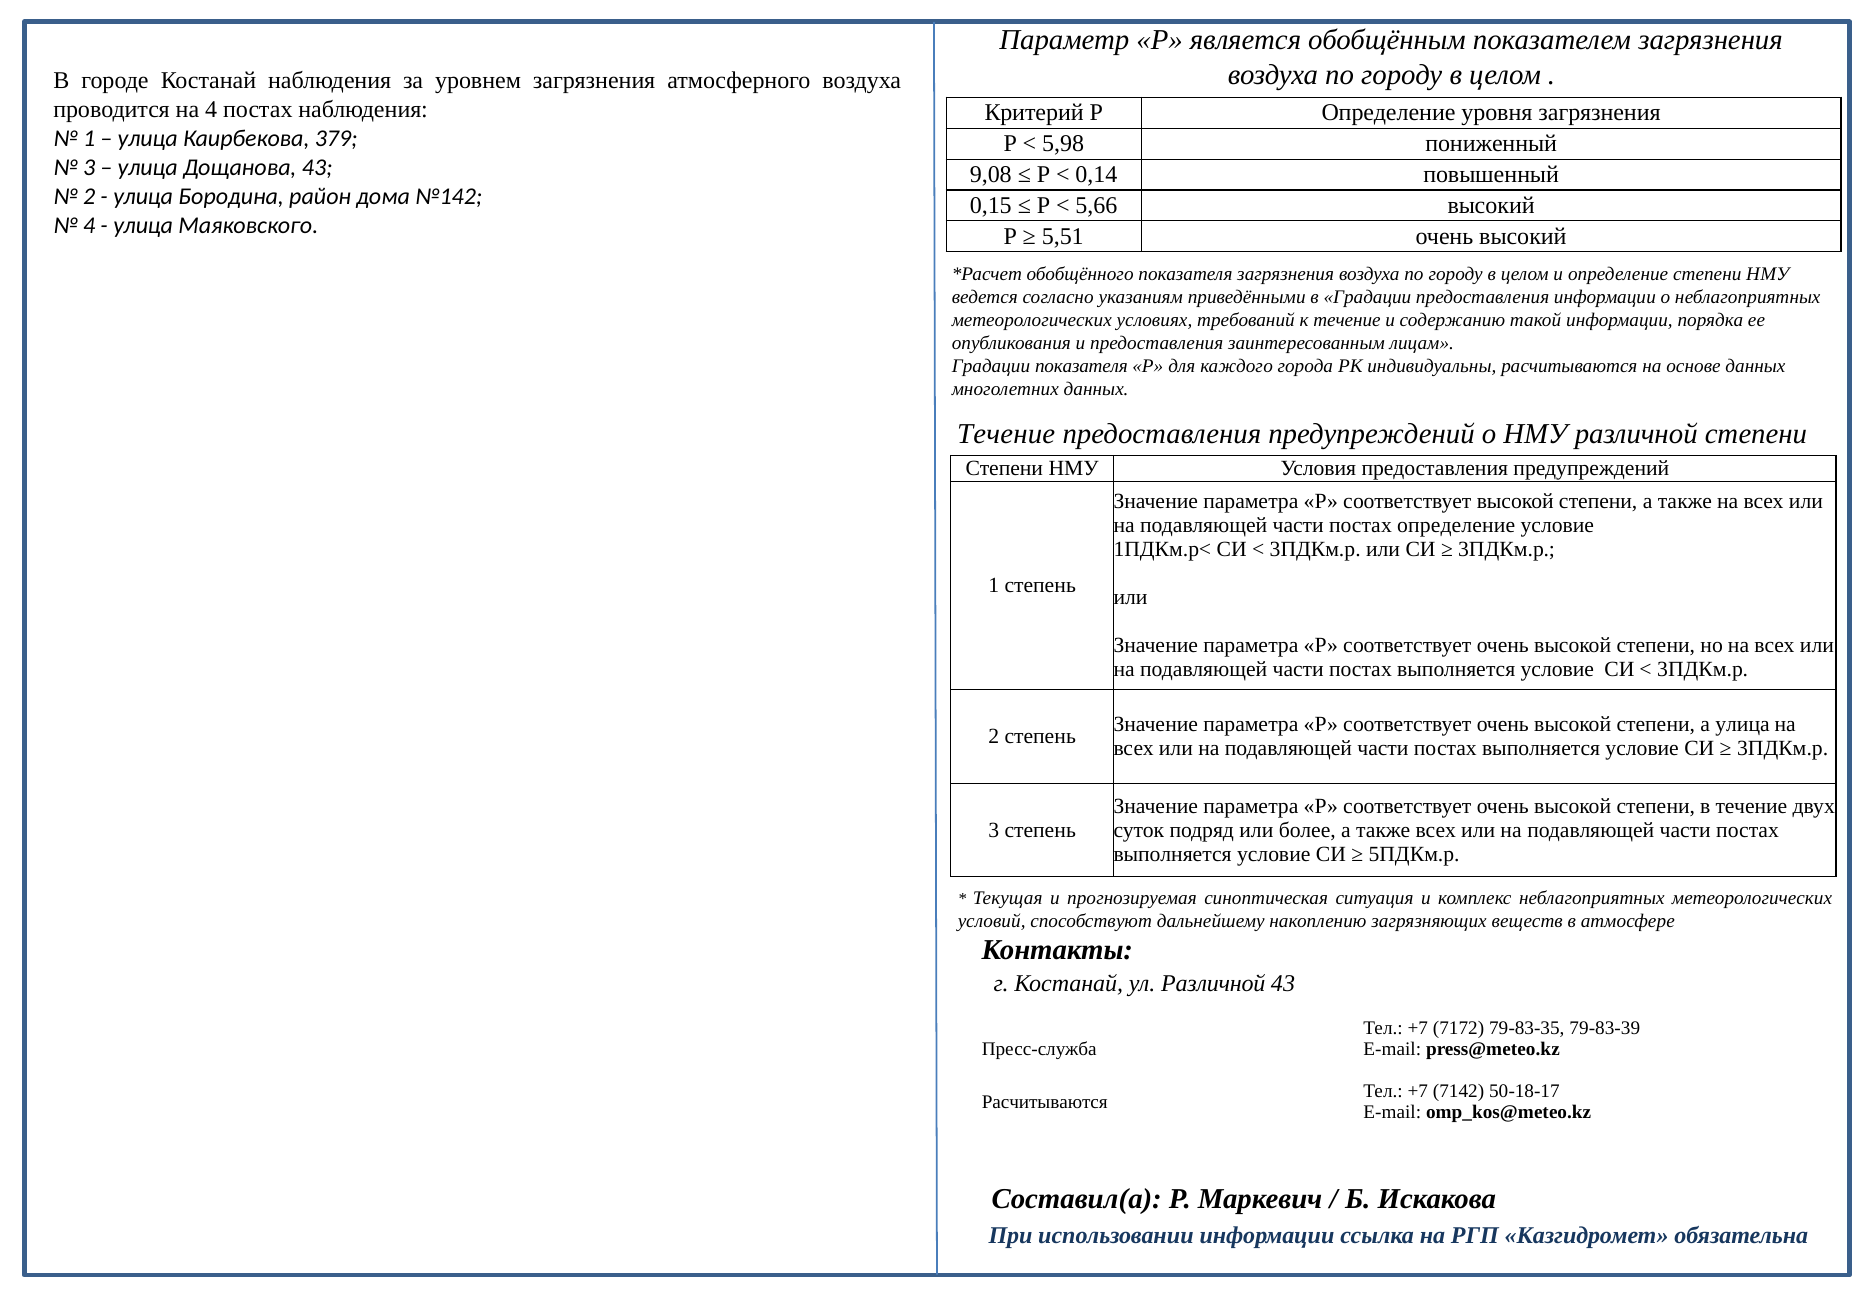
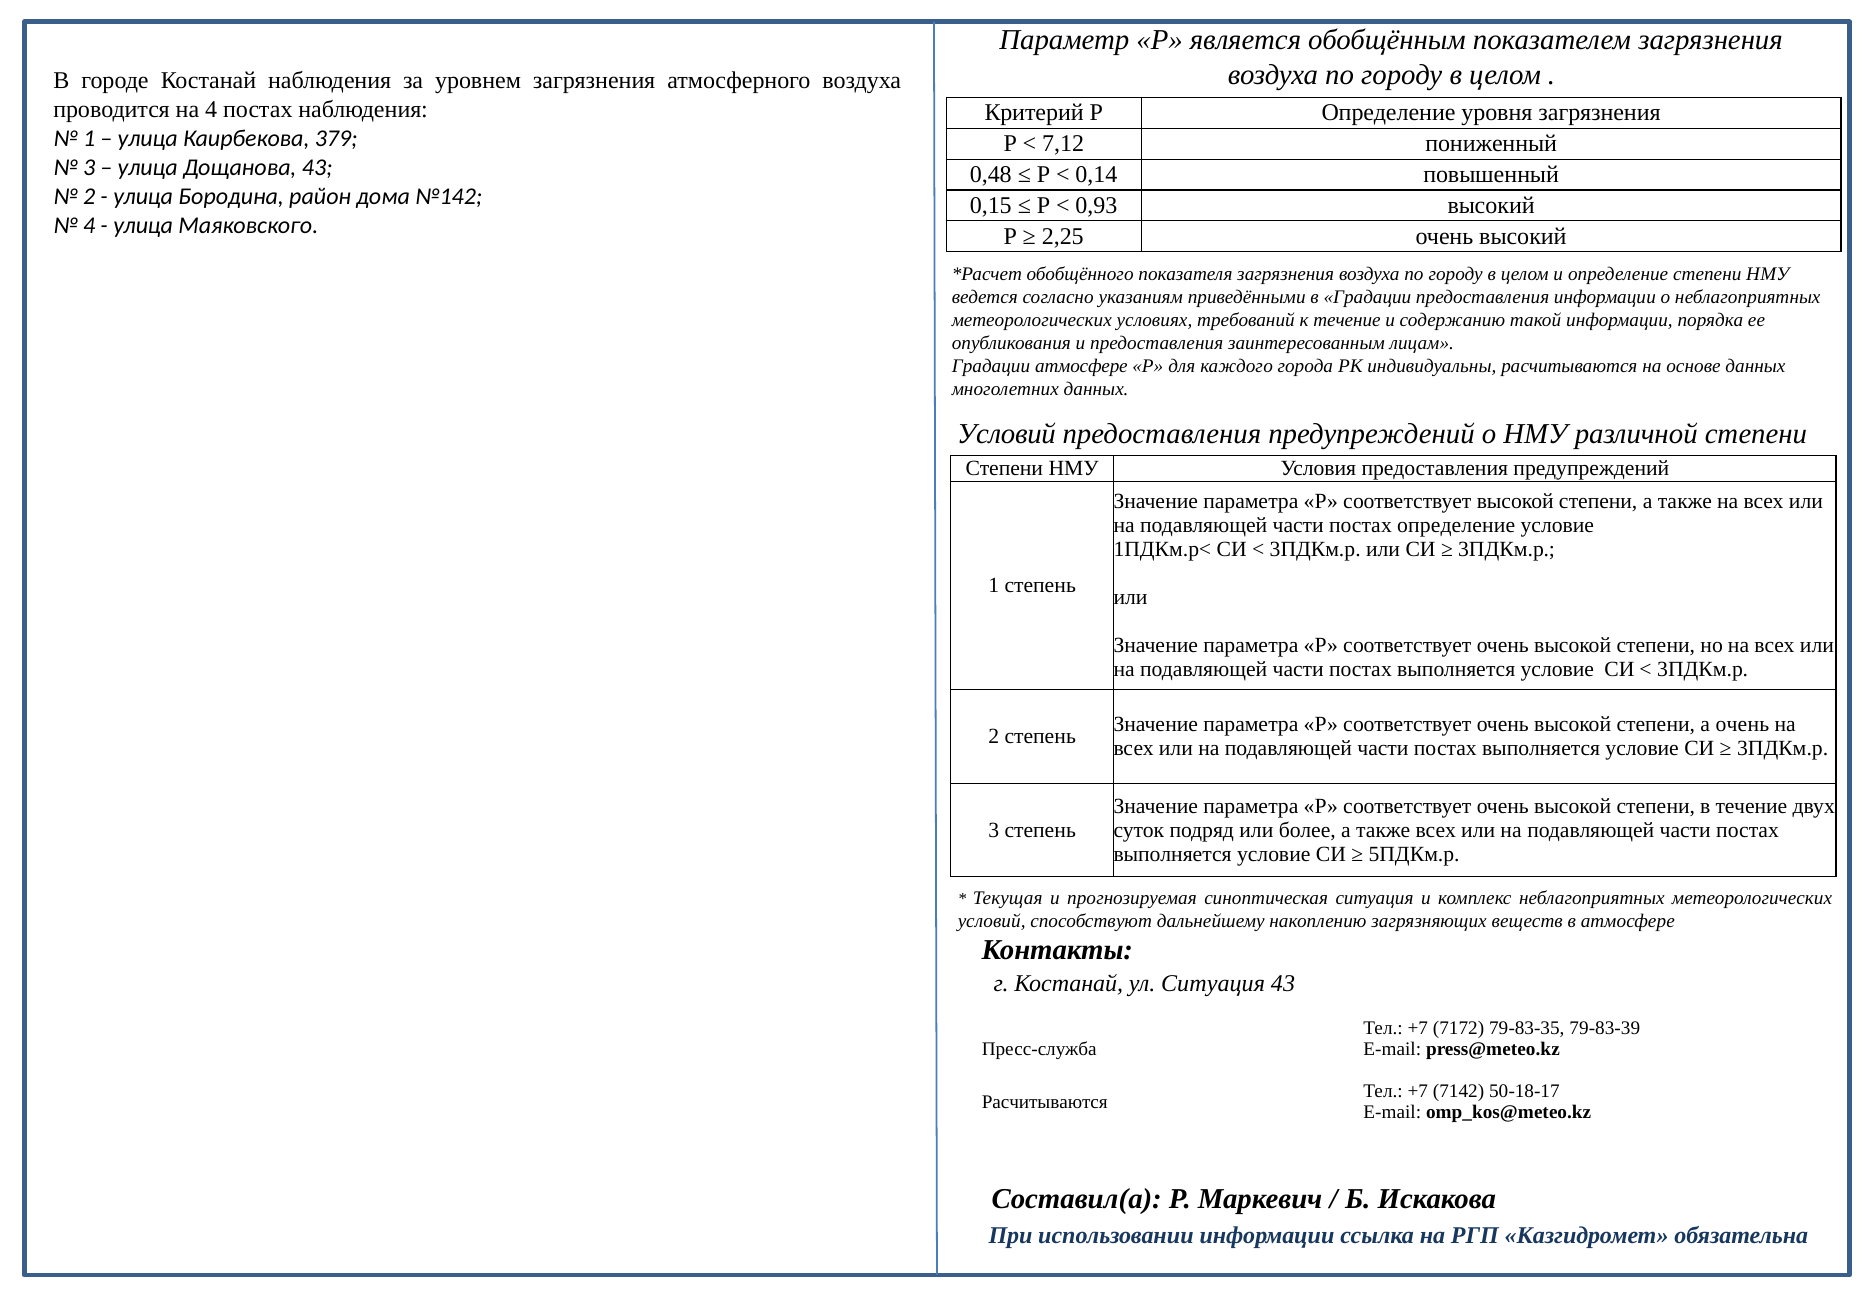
5,98: 5,98 -> 7,12
9,08: 9,08 -> 0,48
5,66: 5,66 -> 0,93
5,51: 5,51 -> 2,25
Градации показателя: показателя -> атмосфере
Течение at (1006, 435): Течение -> Условий
а улица: улица -> очень
ул Различной: Различной -> Ситуация
